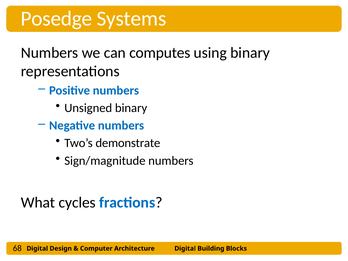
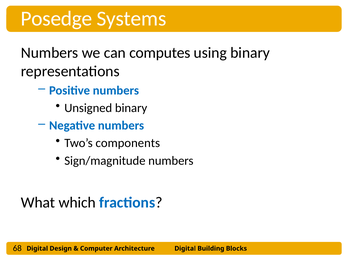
demonstrate: demonstrate -> components
cycles: cycles -> which
